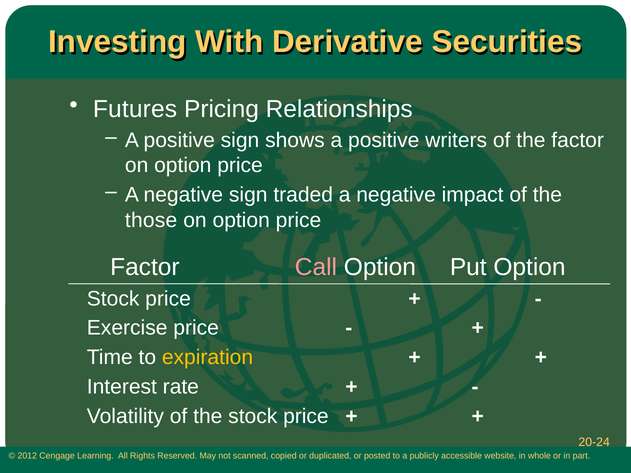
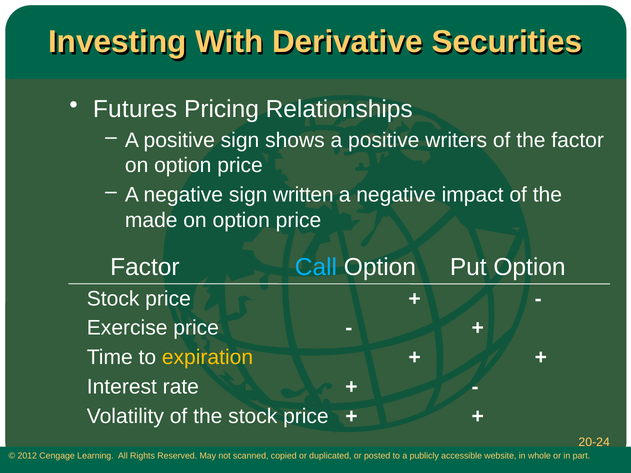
traded: traded -> written
those: those -> made
Call colour: pink -> light blue
